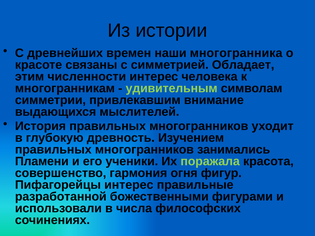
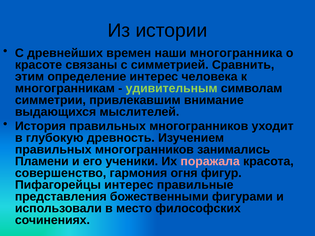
Обладает: Обладает -> Сравнить
численности: численности -> определение
поражала colour: light green -> pink
разработанной: разработанной -> представления
числа: числа -> место
